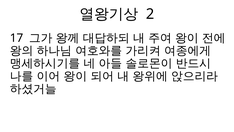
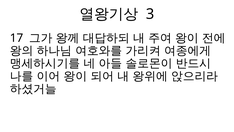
2: 2 -> 3
